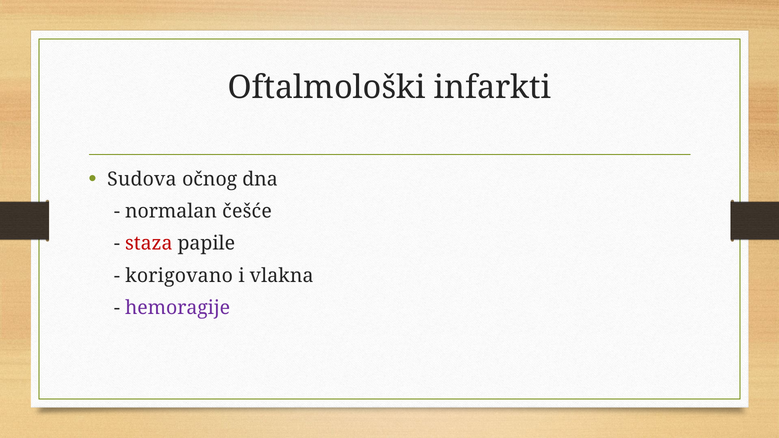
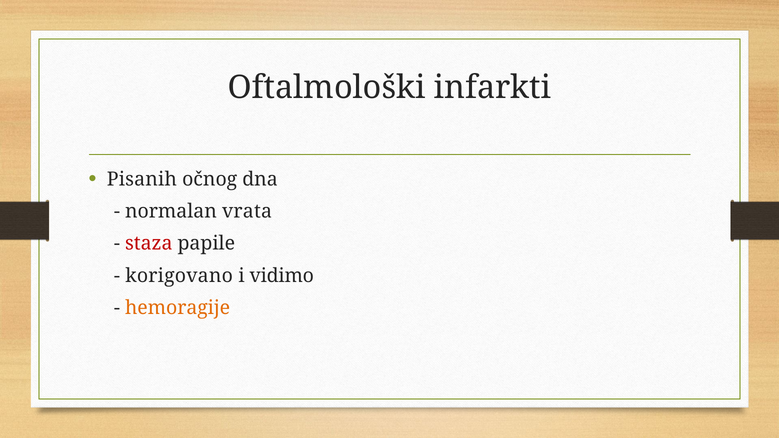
Sudova: Sudova -> Pisanih
češće: češće -> vrata
vlakna: vlakna -> vidimo
hemoragije colour: purple -> orange
